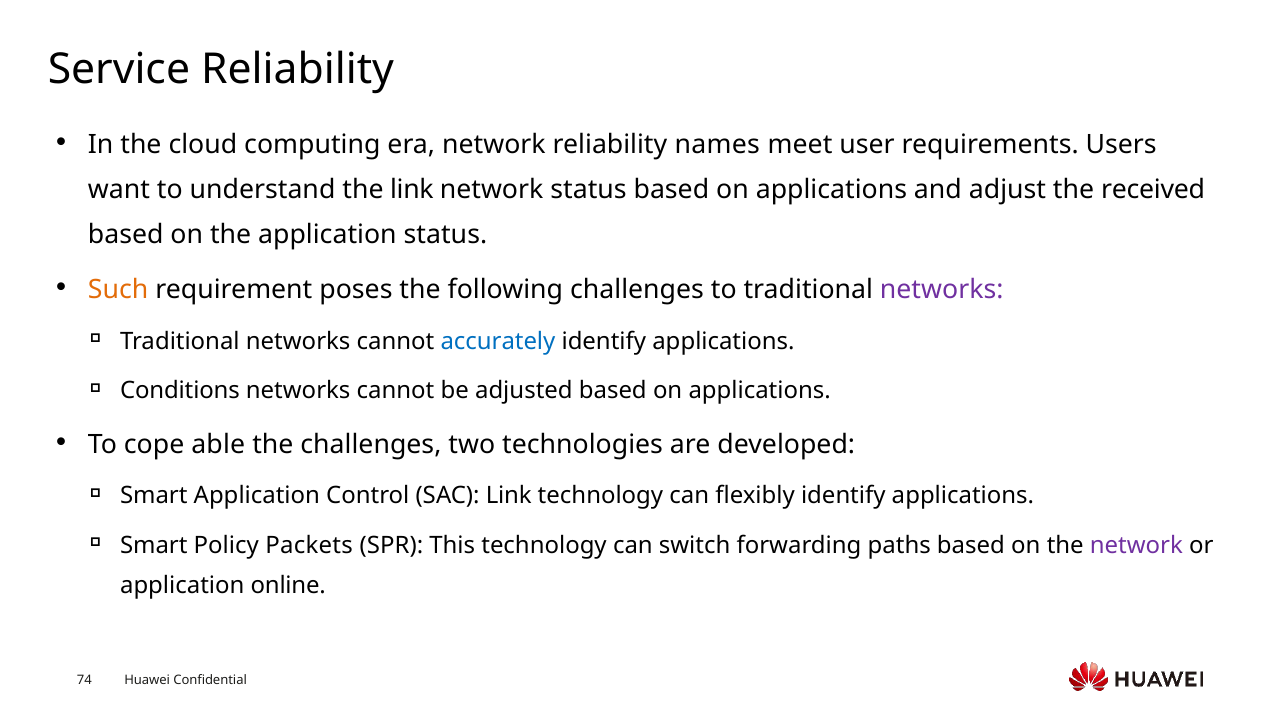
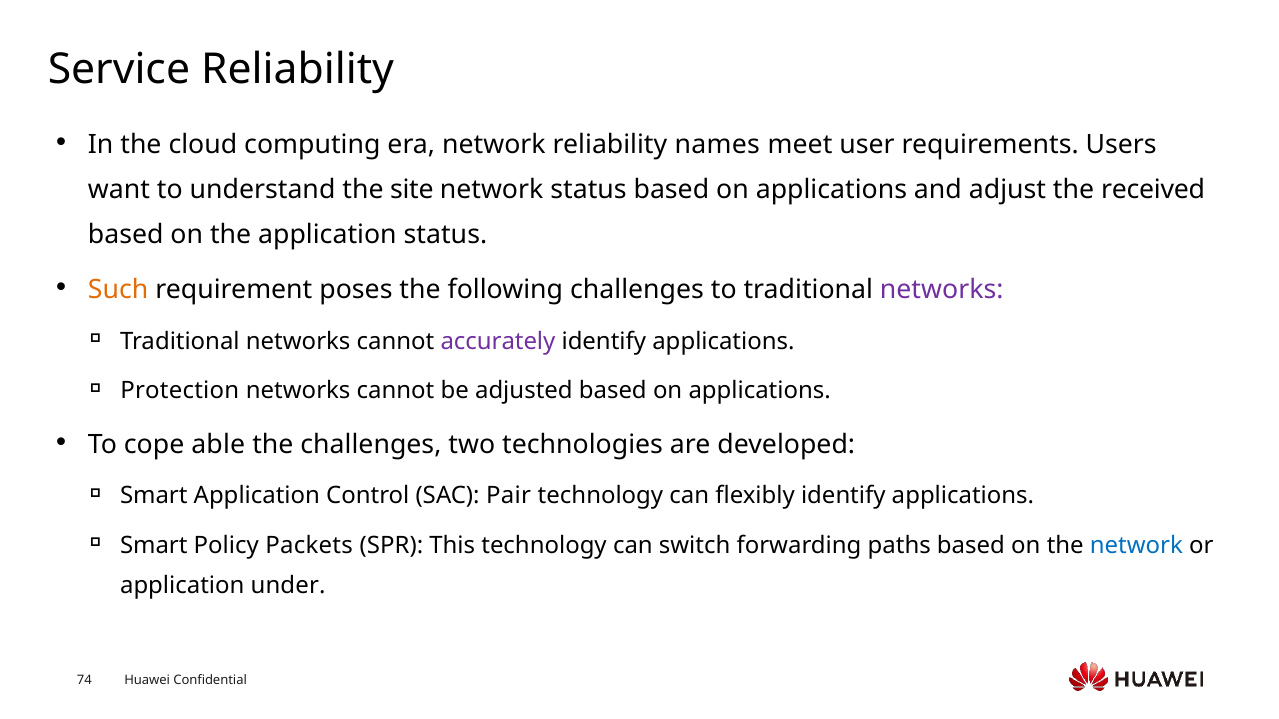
the link: link -> site
accurately colour: blue -> purple
Conditions: Conditions -> Protection
SAC Link: Link -> Pair
network at (1136, 546) colour: purple -> blue
online: online -> under
